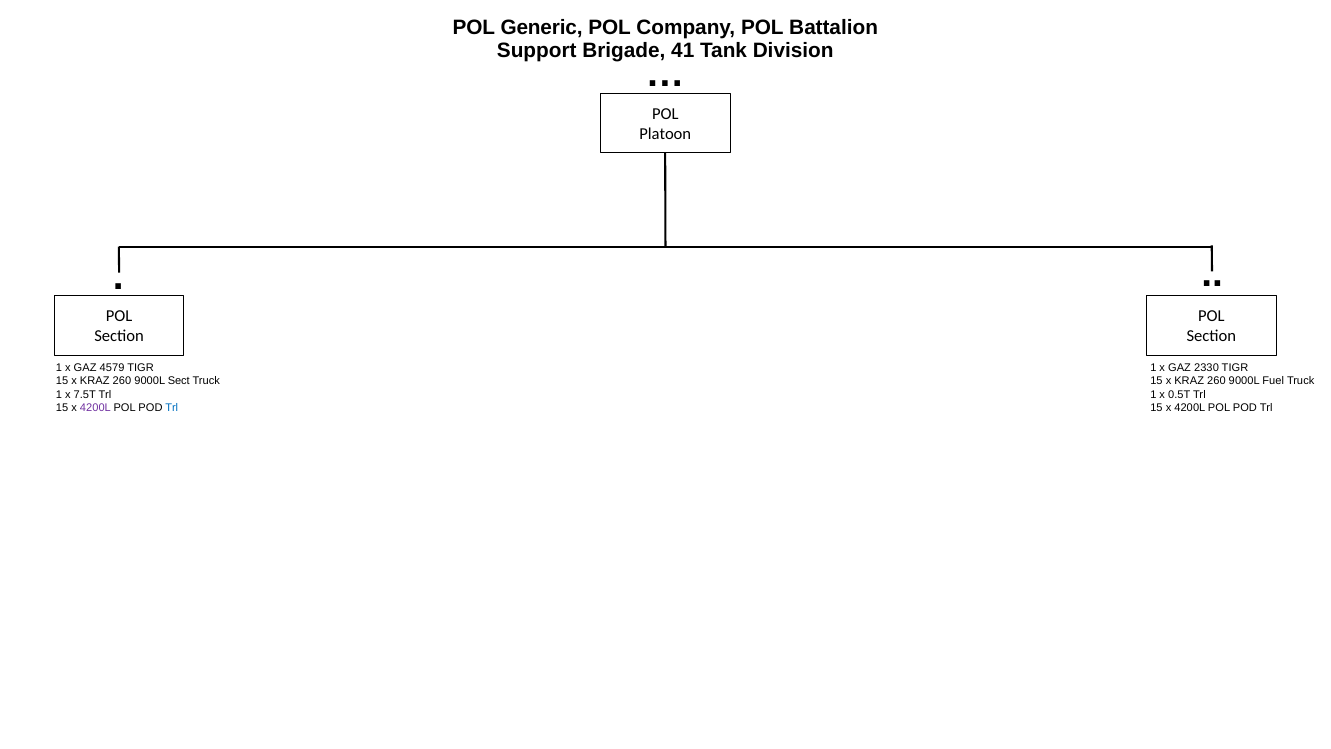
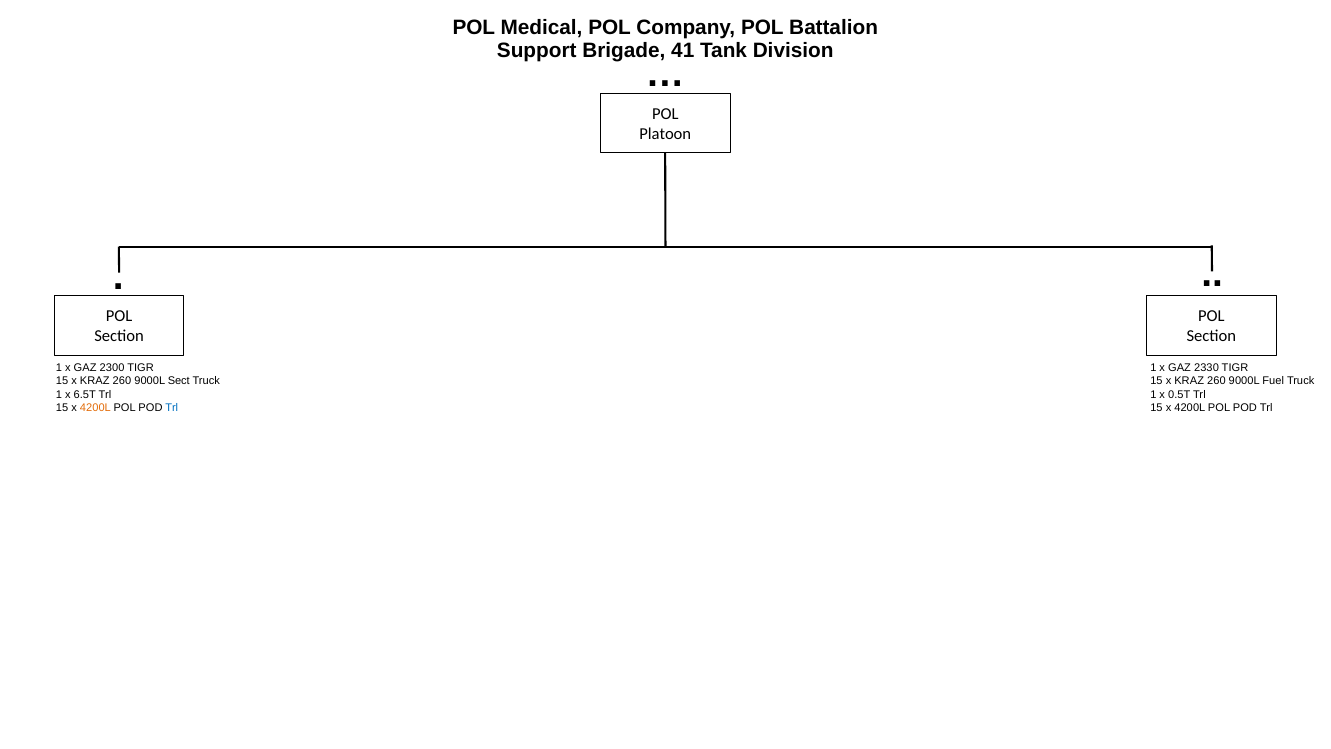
Generic: Generic -> Medical
4579: 4579 -> 2300
7.5T: 7.5T -> 6.5T
4200L at (95, 408) colour: purple -> orange
